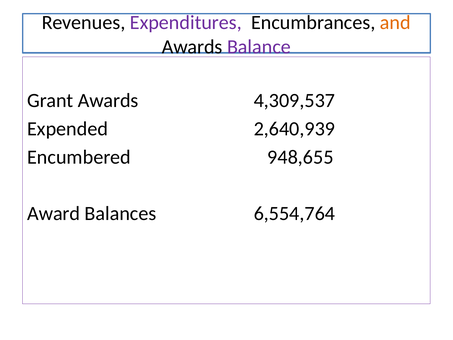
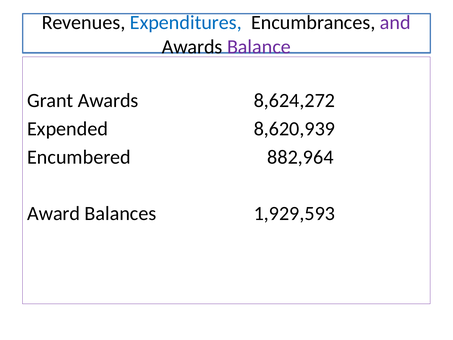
Expenditures colour: purple -> blue
and colour: orange -> purple
4,309,537: 4,309,537 -> 8,624,272
2,640,939: 2,640,939 -> 8,620,939
948,655: 948,655 -> 882,964
6,554,764: 6,554,764 -> 1,929,593
